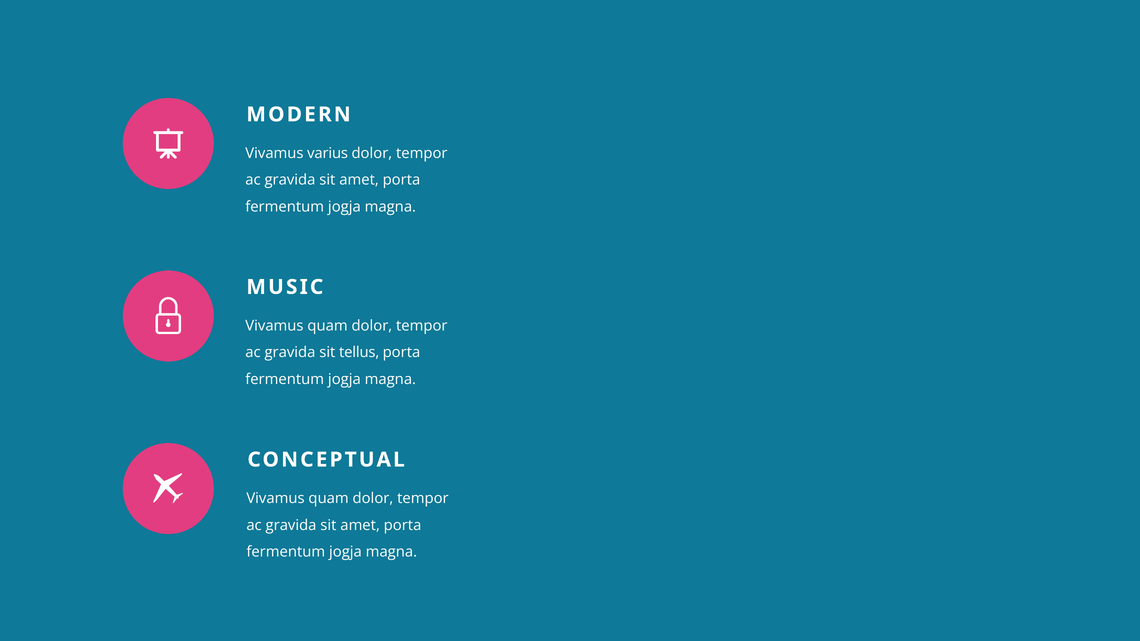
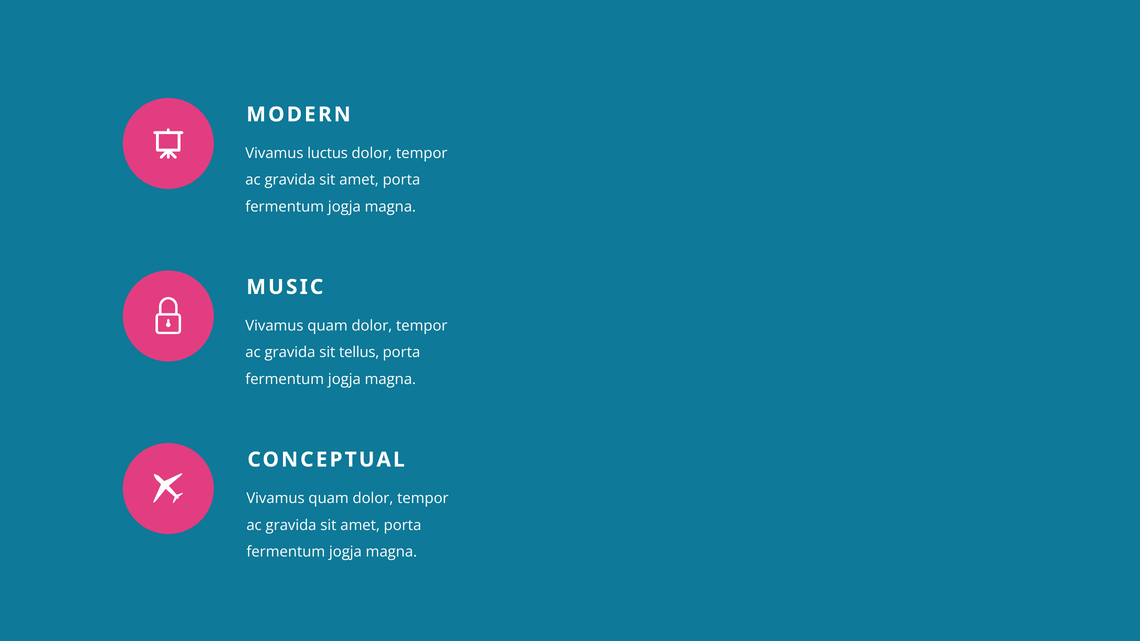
varius: varius -> luctus
